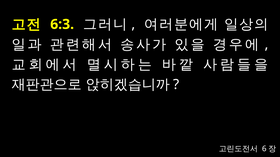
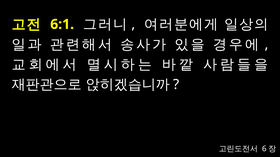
6:3: 6:3 -> 6:1
